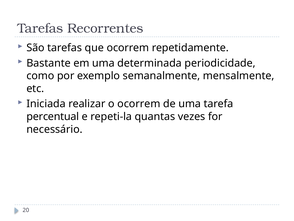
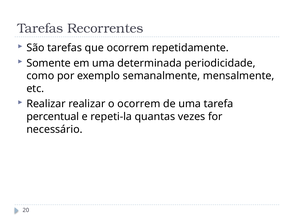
Bastante: Bastante -> Somente
Iniciada at (46, 104): Iniciada -> Realizar
